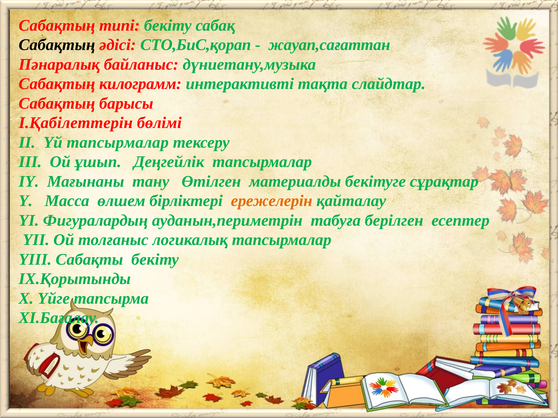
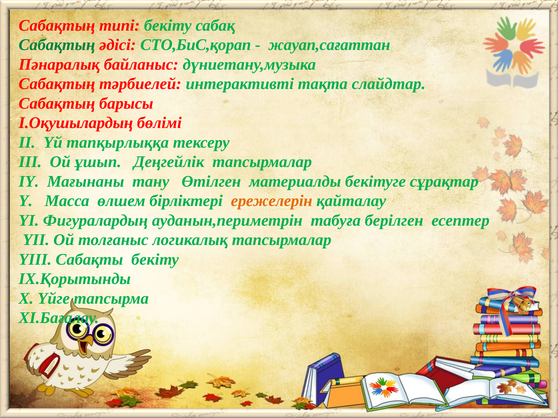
Сабақтың at (57, 45) colour: black -> green
килограмм: килограмм -> тәрбиелей
І.Қабілеттерін: І.Қабілеттерін -> І.Оқушылардың
Үй тапсырмалар: тапсырмалар -> тапқырлыққа
